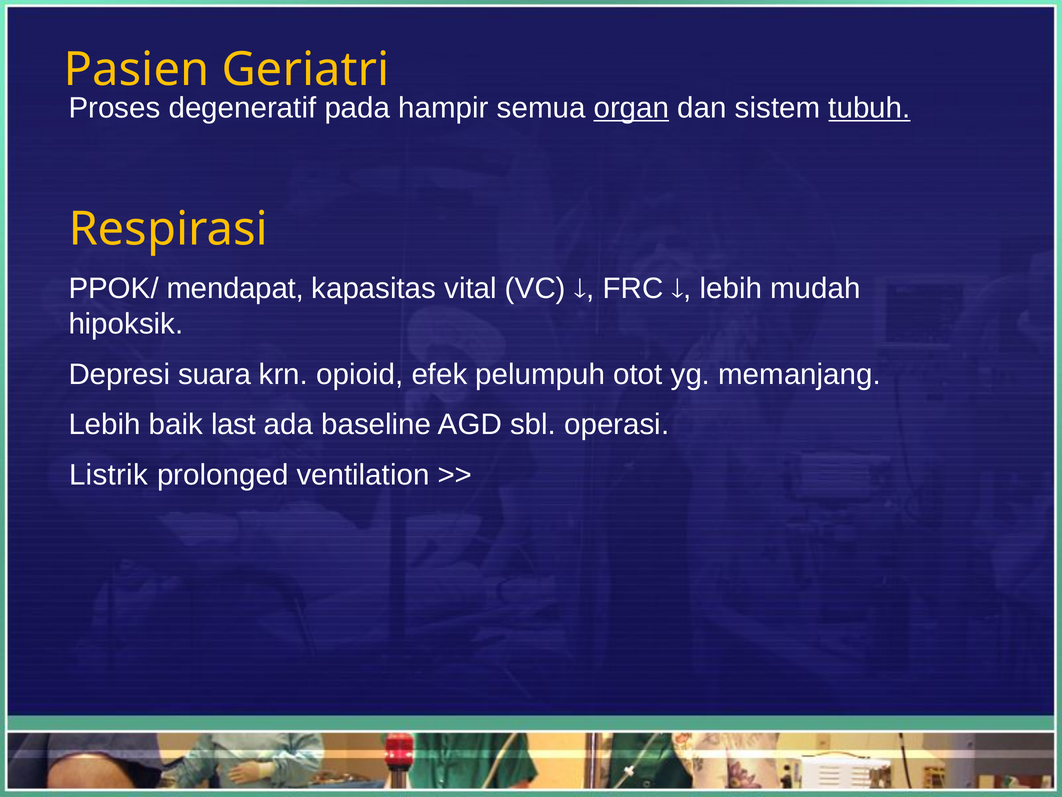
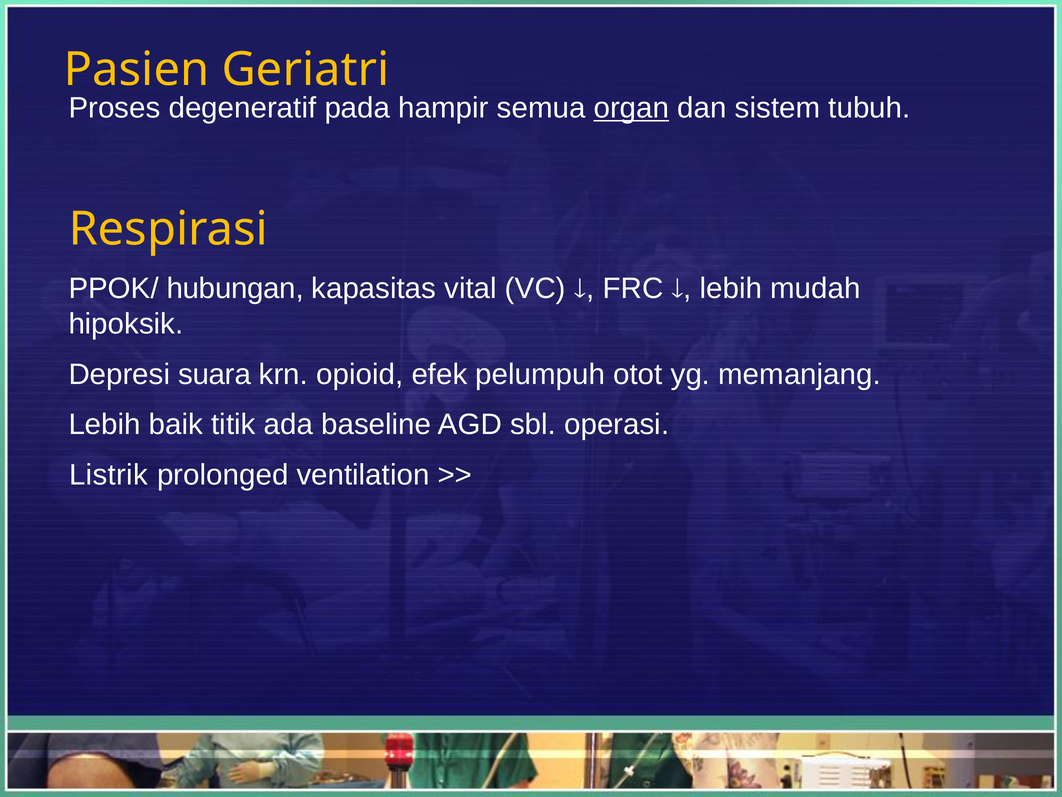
tubuh underline: present -> none
mendapat: mendapat -> hubungan
last: last -> titik
